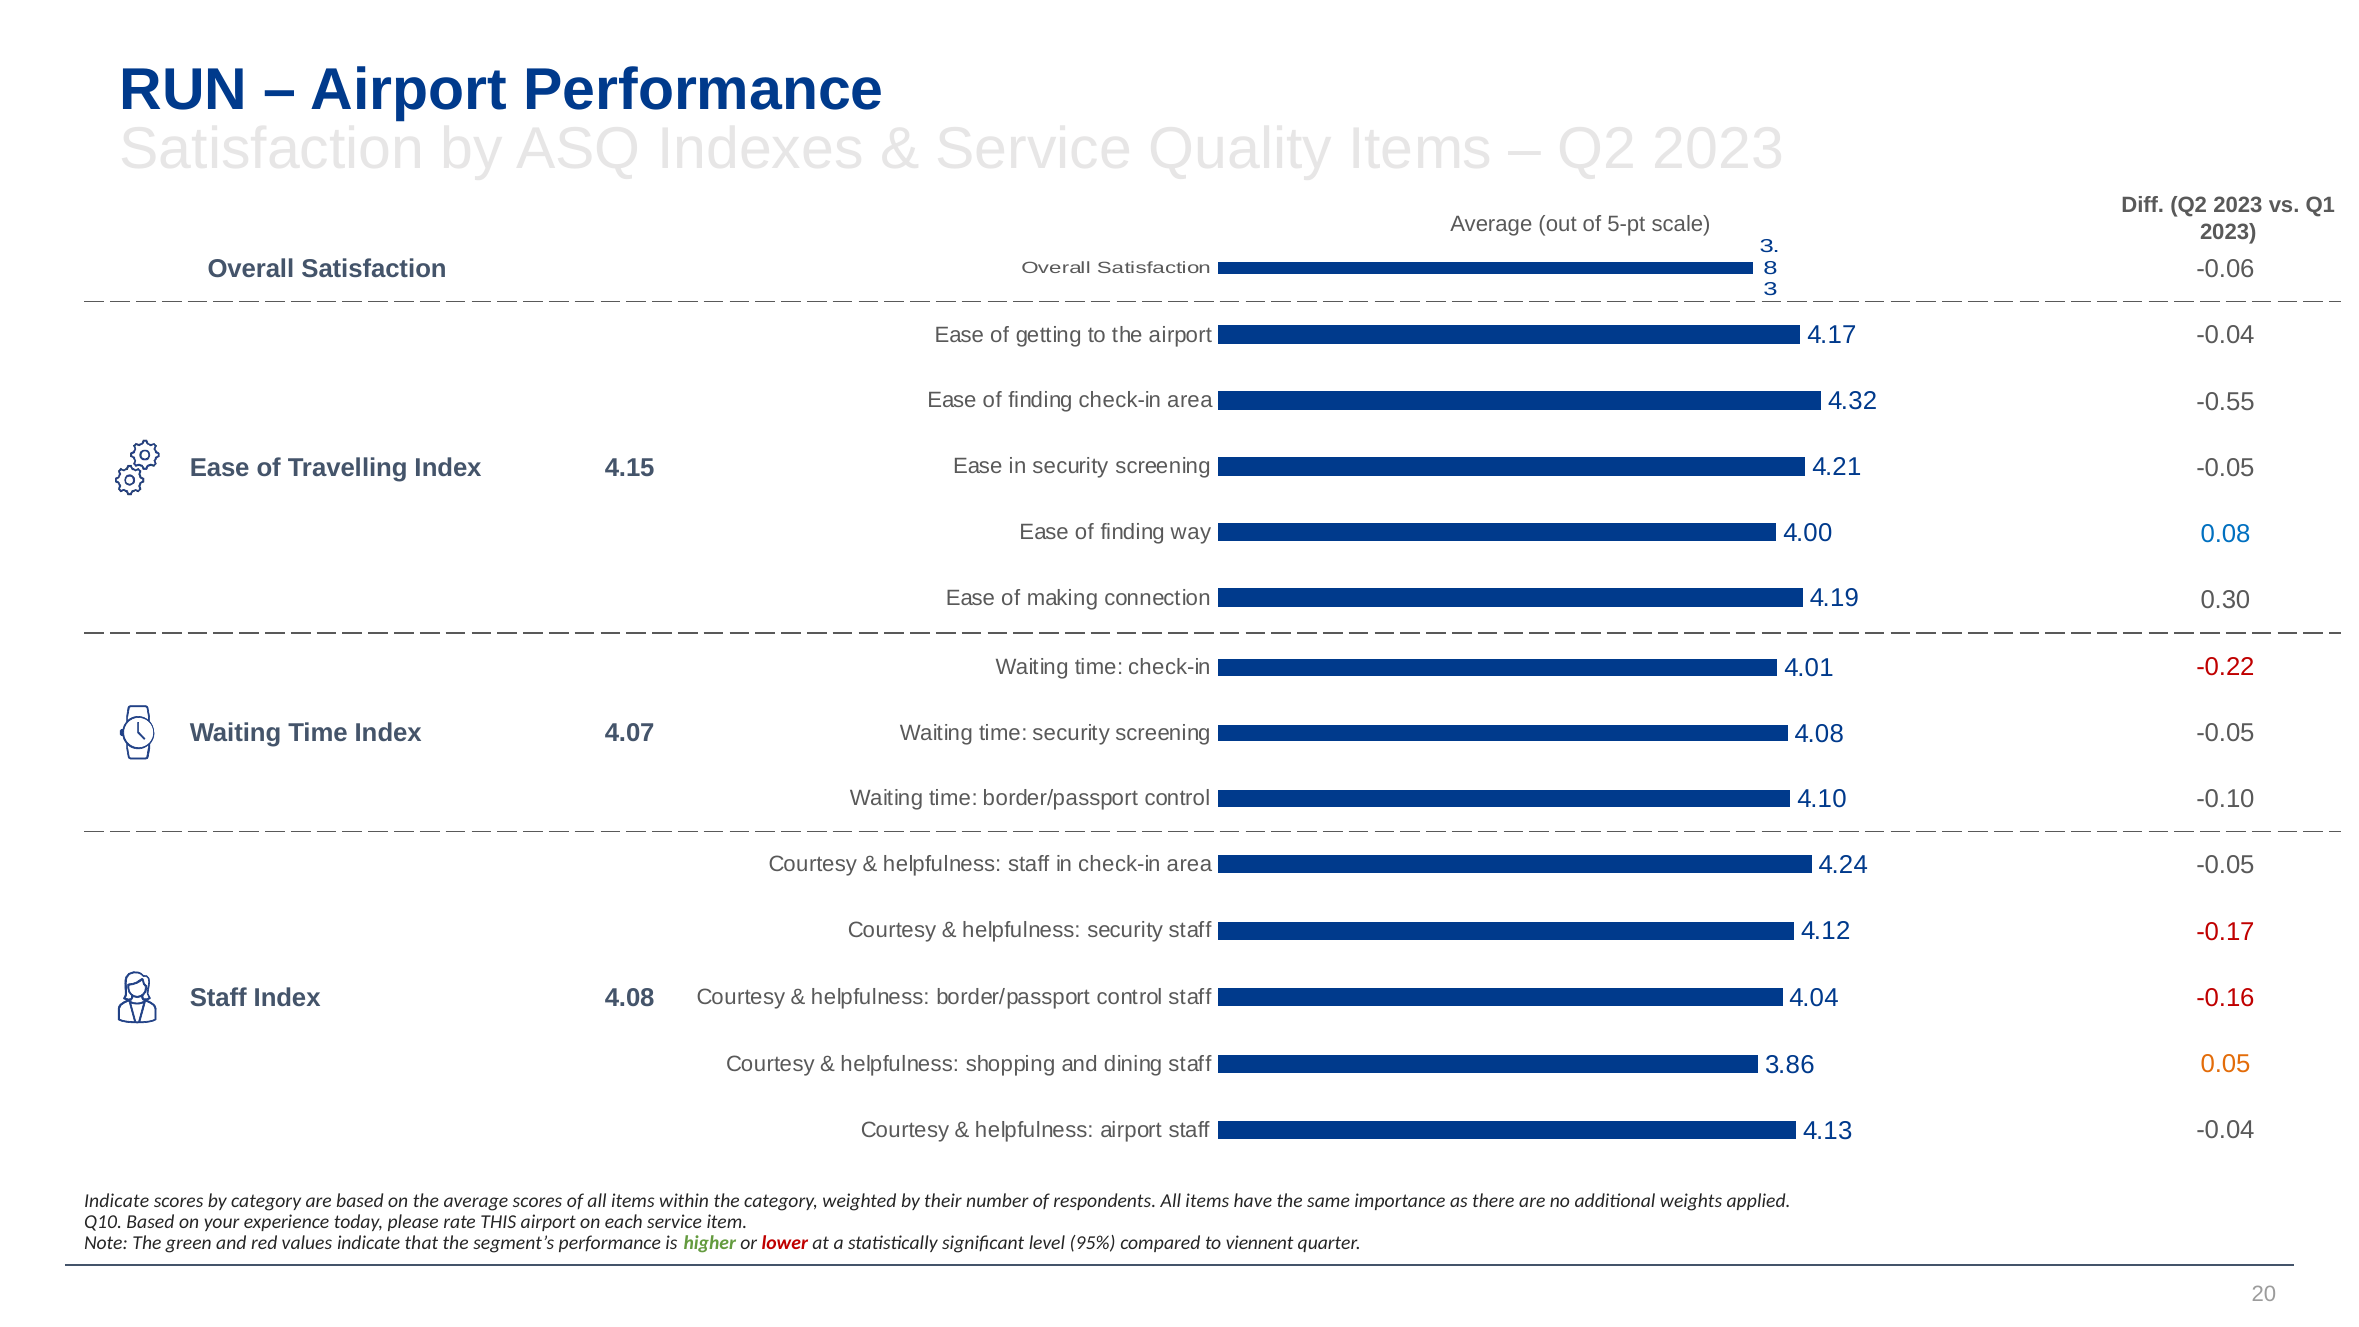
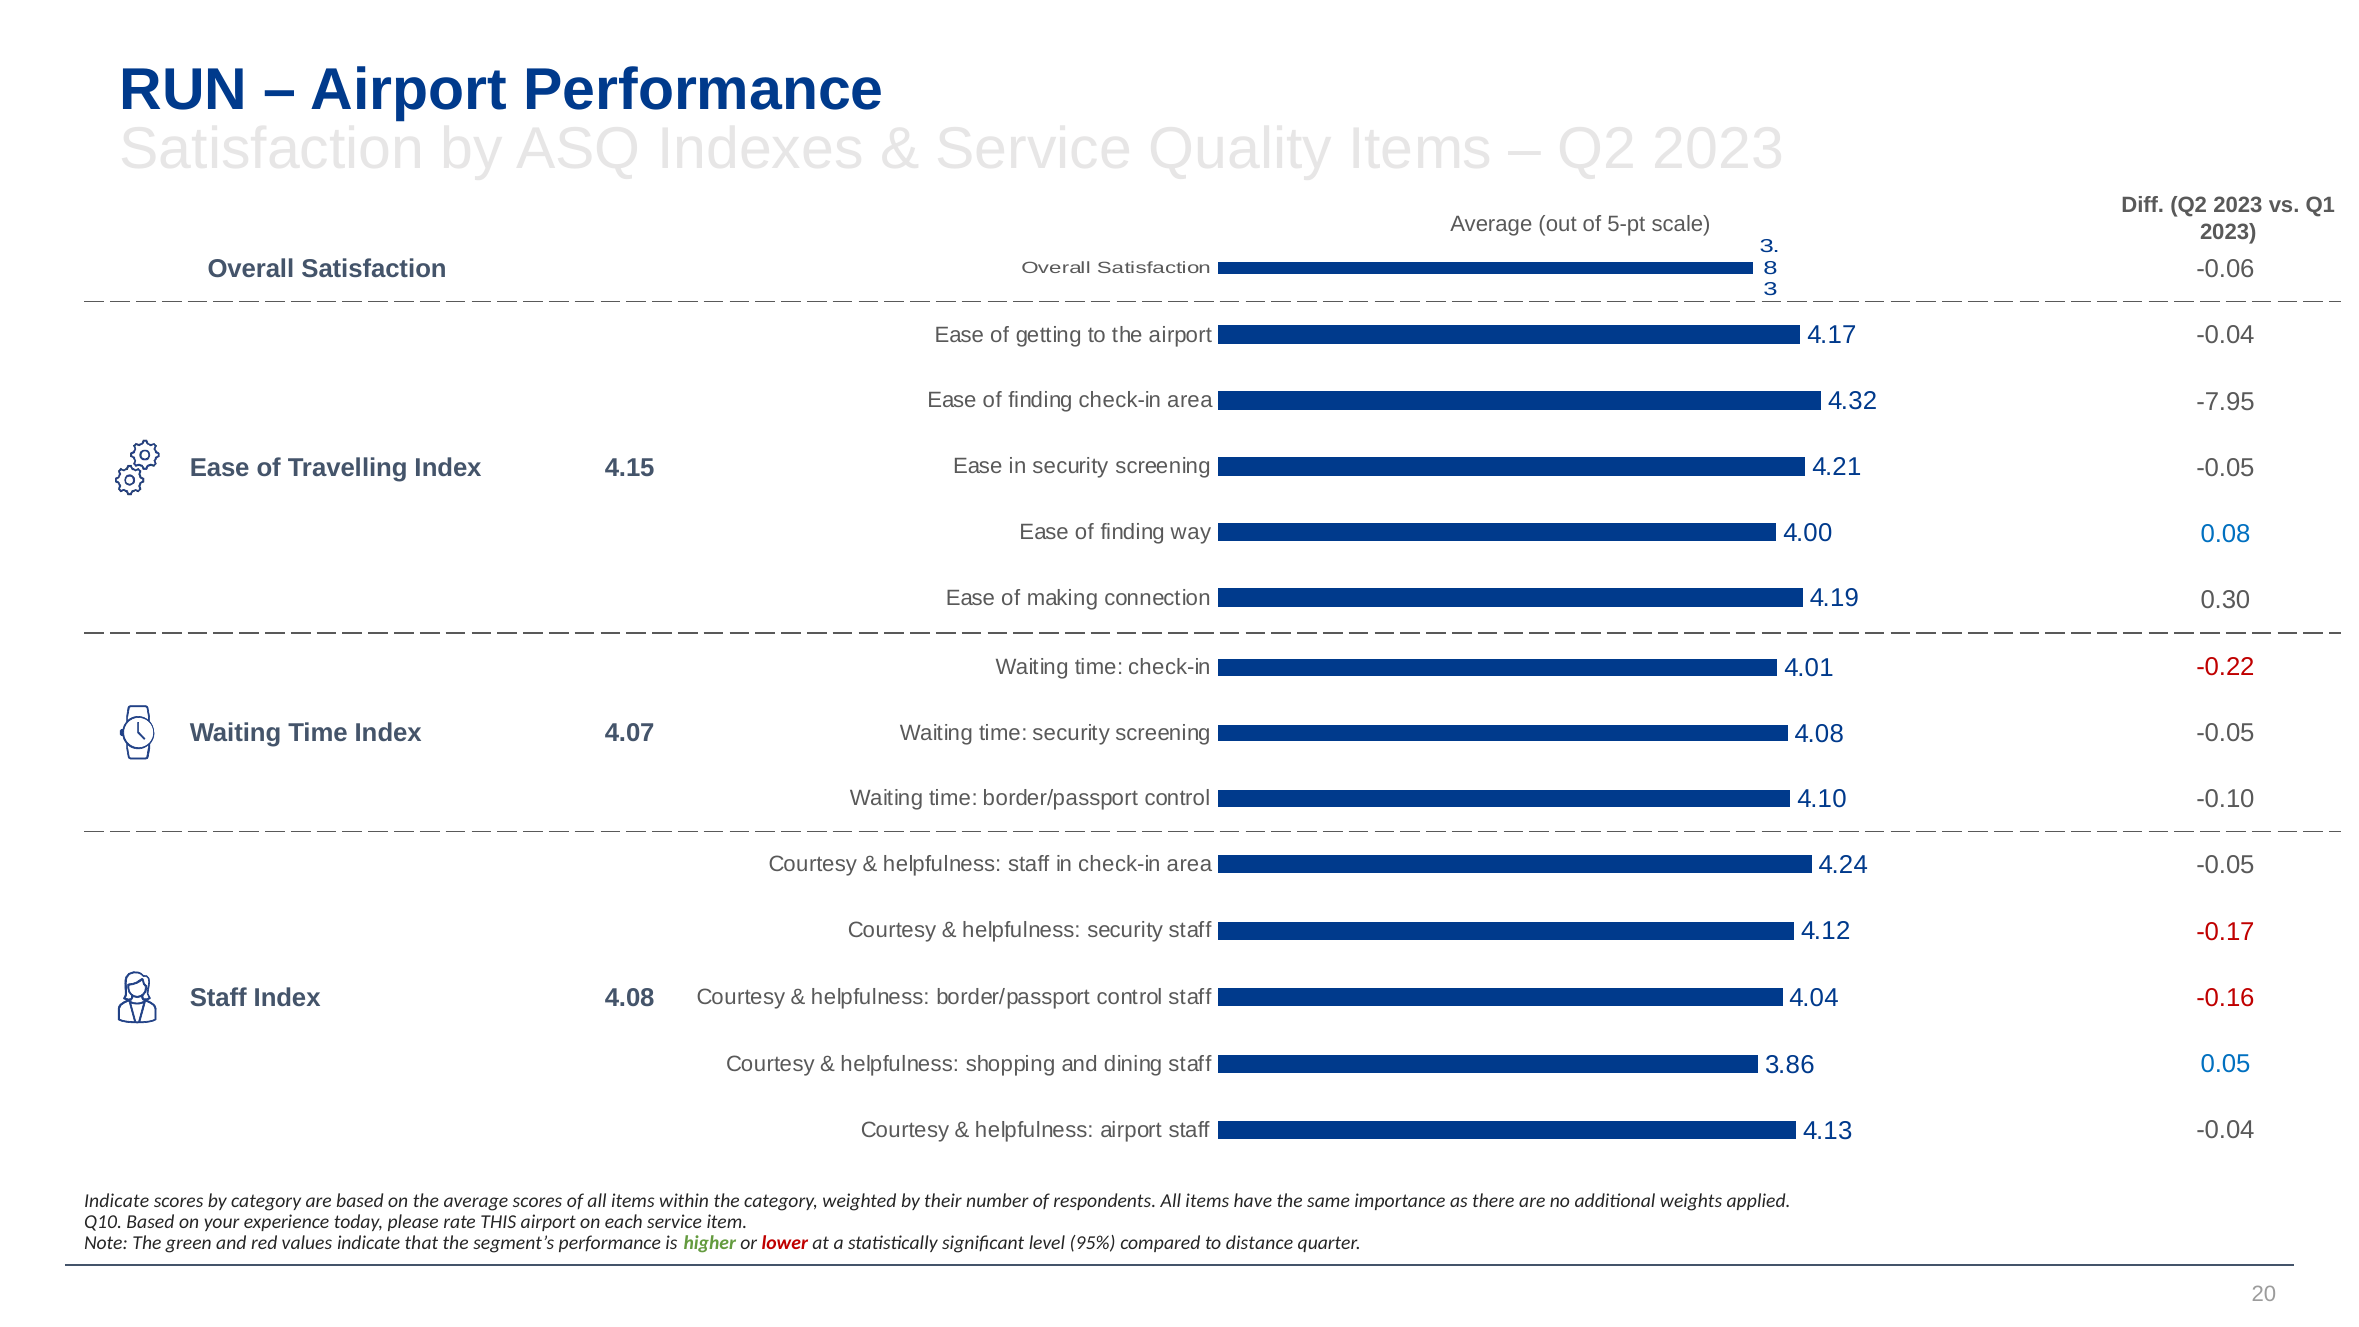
-0.55: -0.55 -> -7.95
0.05 colour: orange -> blue
viennent: viennent -> distance
